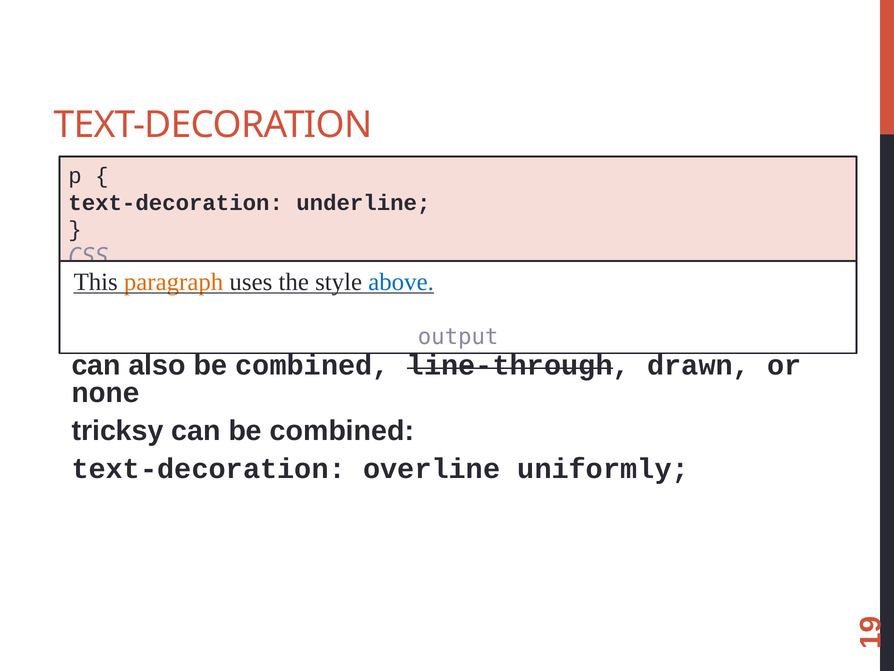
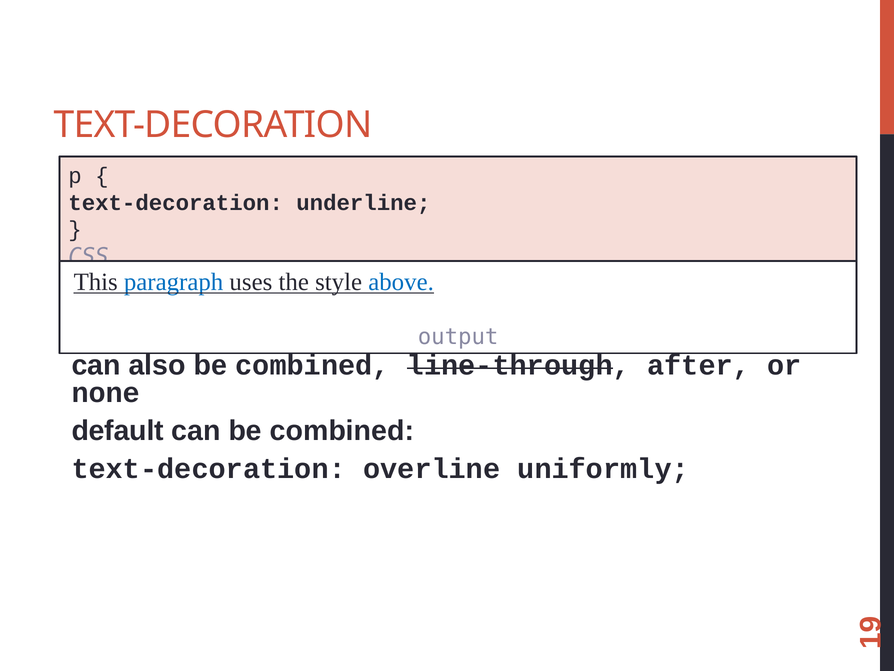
paragraph colour: orange -> blue
drawn: drawn -> after
tricksy: tricksy -> default
